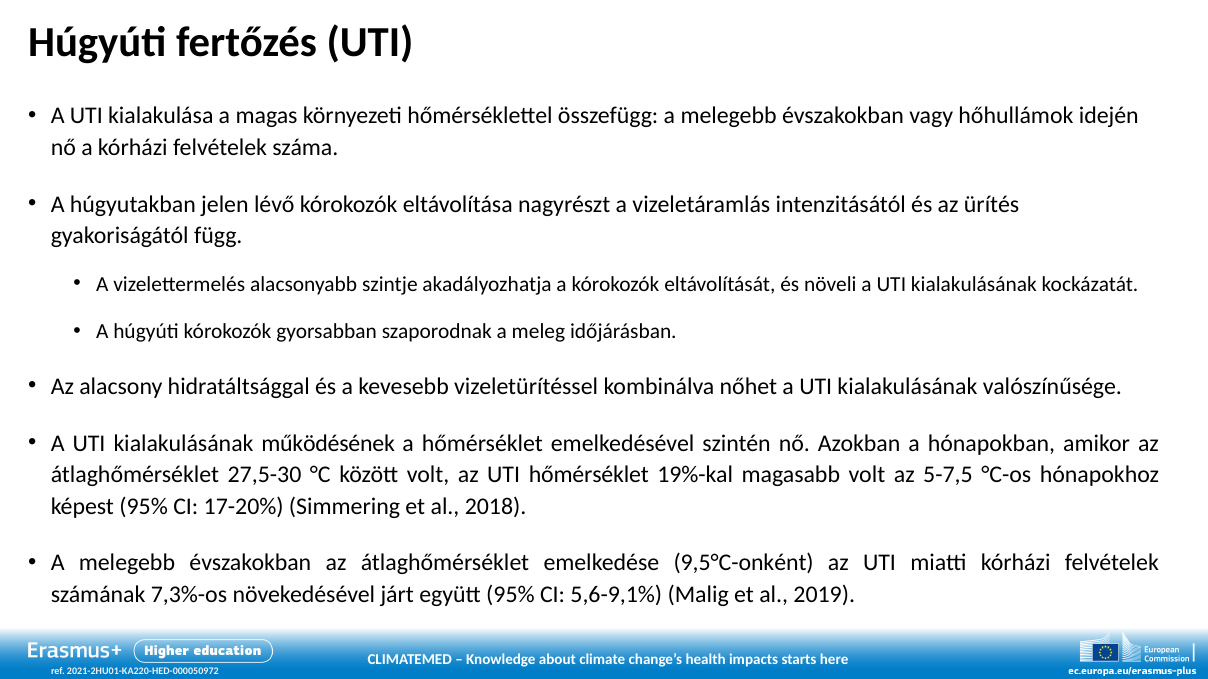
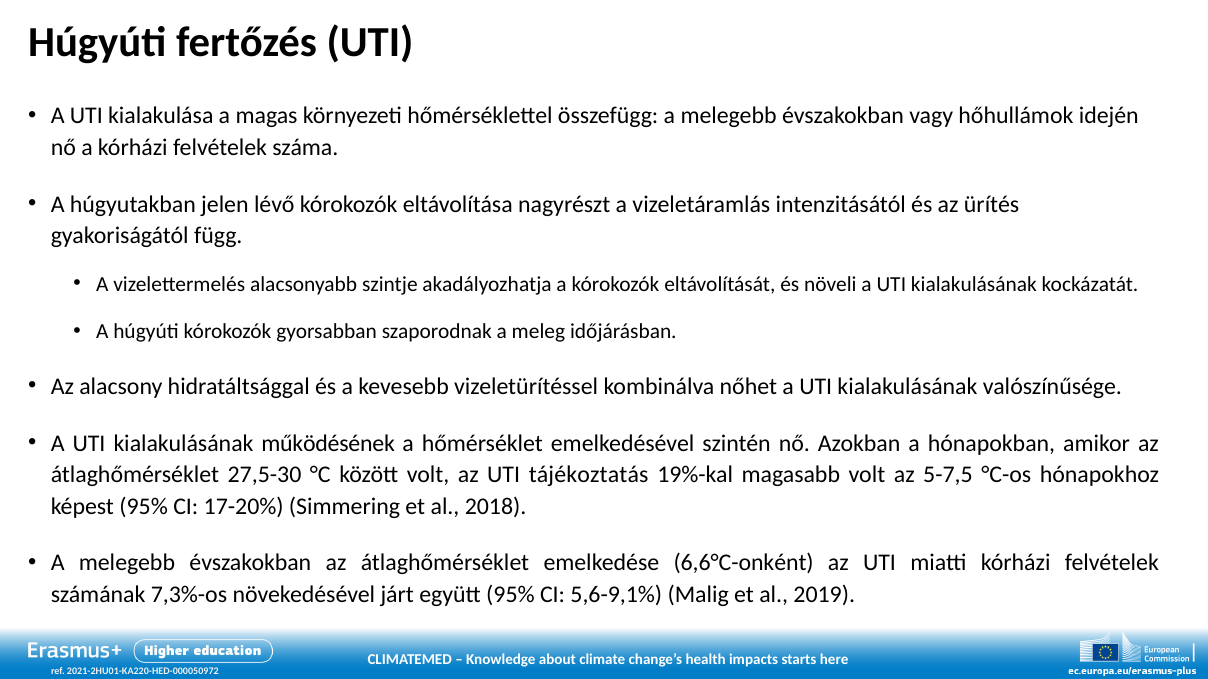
UTI hőmérséklet: hőmérséklet -> tájékoztatás
9,5°C-onként: 9,5°C-onként -> 6,6°C-onként
